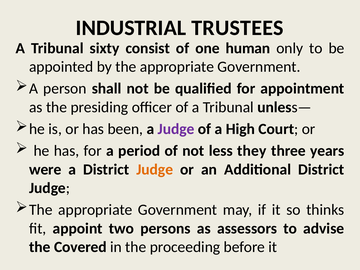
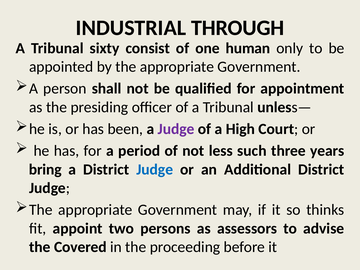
TRUSTEES: TRUSTEES -> THROUGH
they: they -> such
were: were -> bring
Judge at (155, 169) colour: orange -> blue
